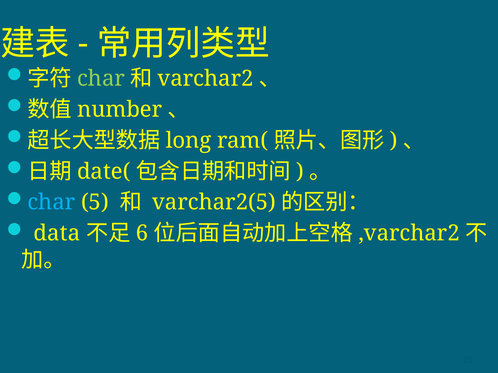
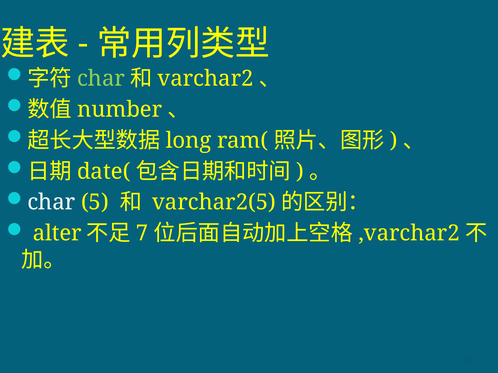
char at (51, 203) colour: light blue -> white
data: data -> alter
6: 6 -> 7
